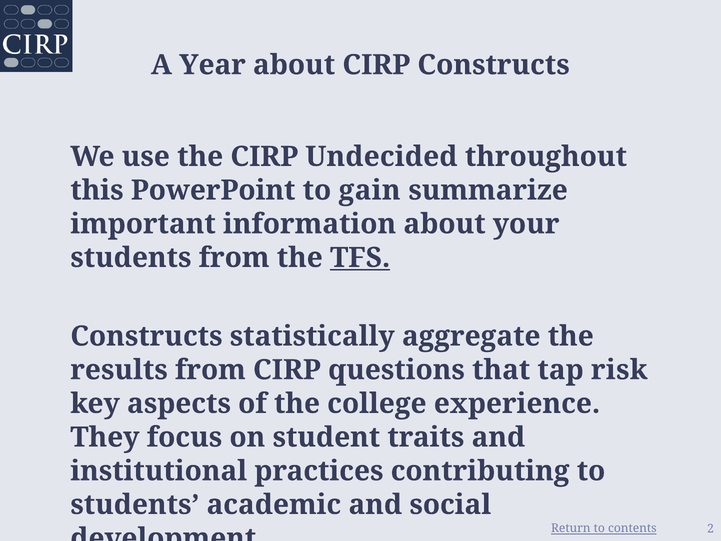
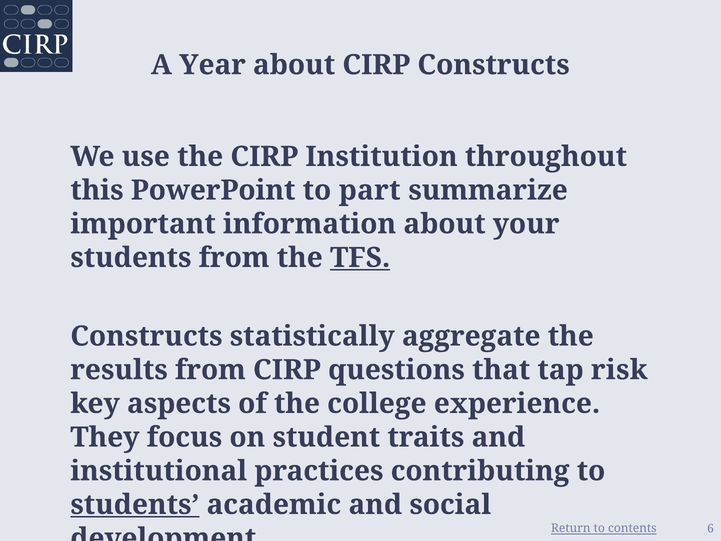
Undecided: Undecided -> Institution
gain: gain -> part
students at (135, 504) underline: none -> present
2: 2 -> 6
